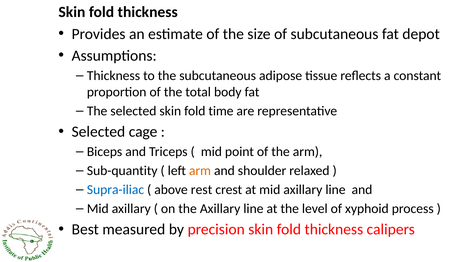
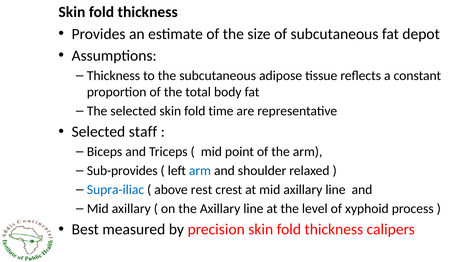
cage: cage -> staff
Sub-quantity: Sub-quantity -> Sub-provides
arm at (200, 171) colour: orange -> blue
